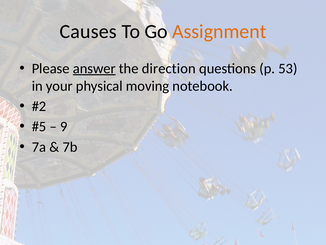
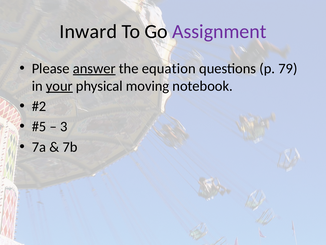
Causes: Causes -> Inward
Assignment colour: orange -> purple
direction: direction -> equation
53: 53 -> 79
your underline: none -> present
9: 9 -> 3
